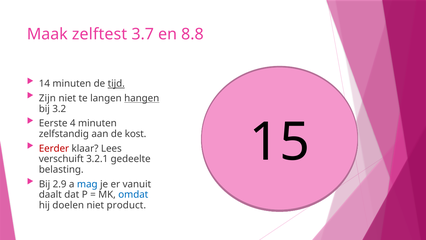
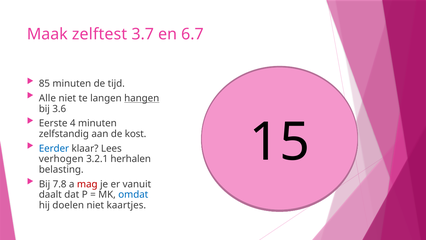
8.8: 8.8 -> 6.7
14 at (44, 84): 14 -> 85
tijd underline: present -> none
Zijn: Zijn -> Alle
3.2: 3.2 -> 3.6
Eerder colour: red -> blue
verschuift: verschuift -> verhogen
gedeelte: gedeelte -> herhalen
2.9: 2.9 -> 7.8
mag colour: blue -> red
product: product -> kaartjes
